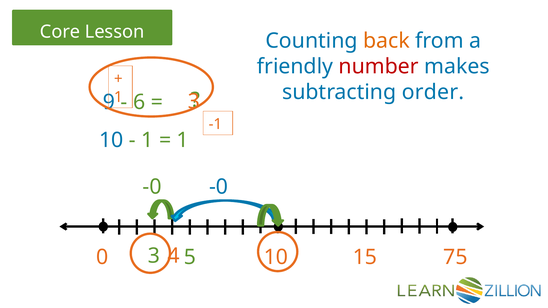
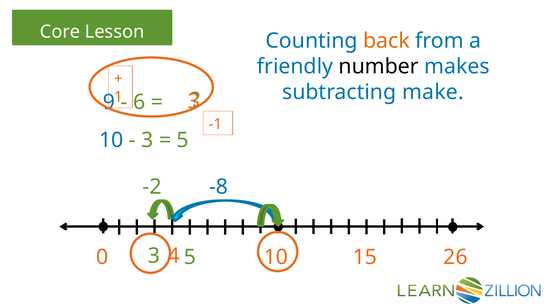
number colour: red -> black
order: order -> make
1 at (147, 140): 1 -> 3
1 at (183, 140): 1 -> 5
-0 at (152, 187): -0 -> -2
-0 at (219, 187): -0 -> -8
75: 75 -> 26
